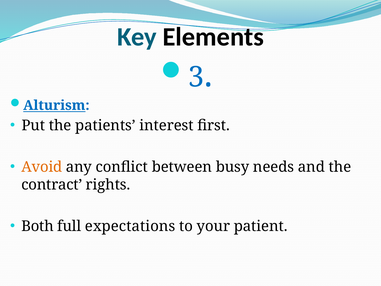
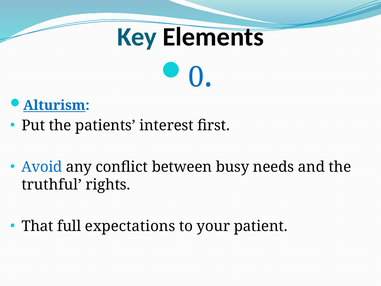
3: 3 -> 0
Avoid colour: orange -> blue
contract: contract -> truthful
Both: Both -> That
